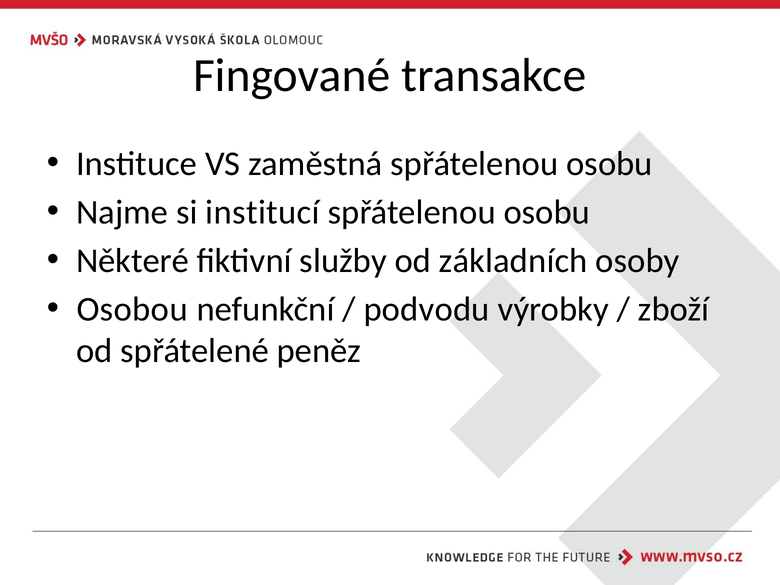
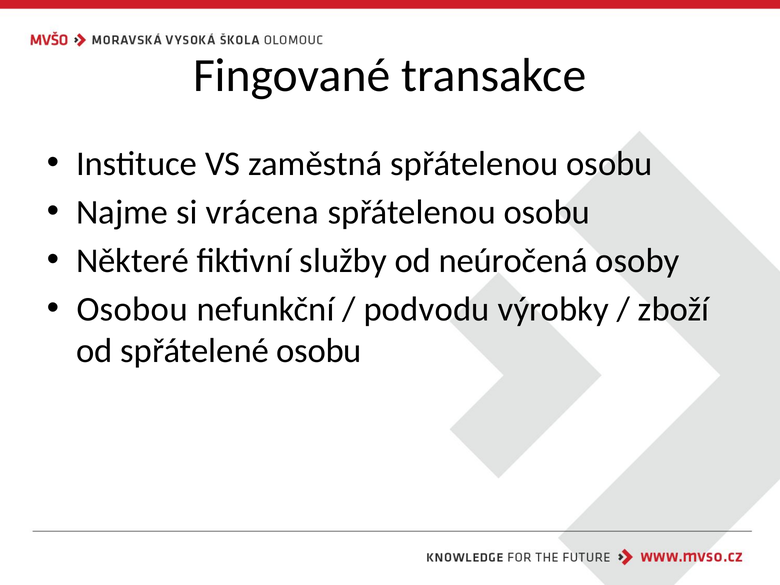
institucí: institucí -> vrácena
základních: základních -> neúročená
spřátelené peněz: peněz -> osobu
